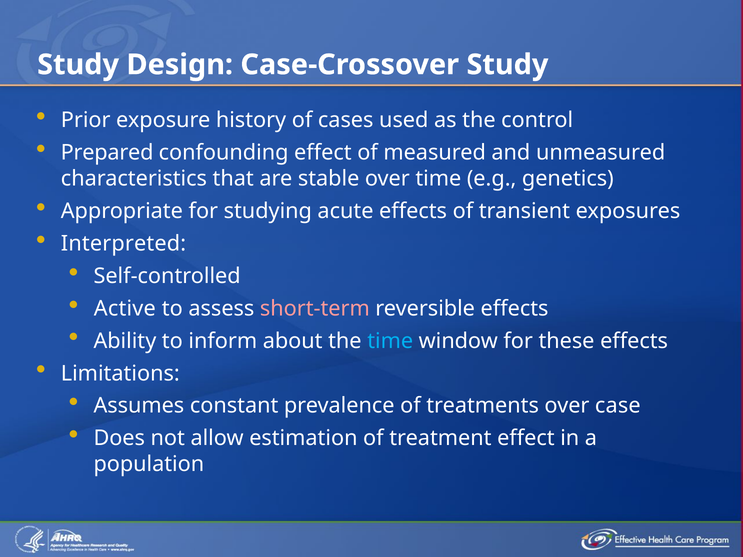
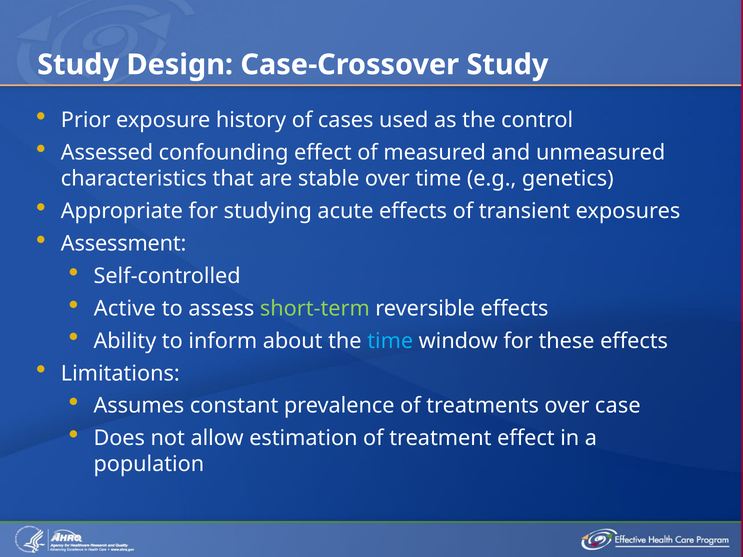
Prepared: Prepared -> Assessed
Interpreted: Interpreted -> Assessment
short-term colour: pink -> light green
